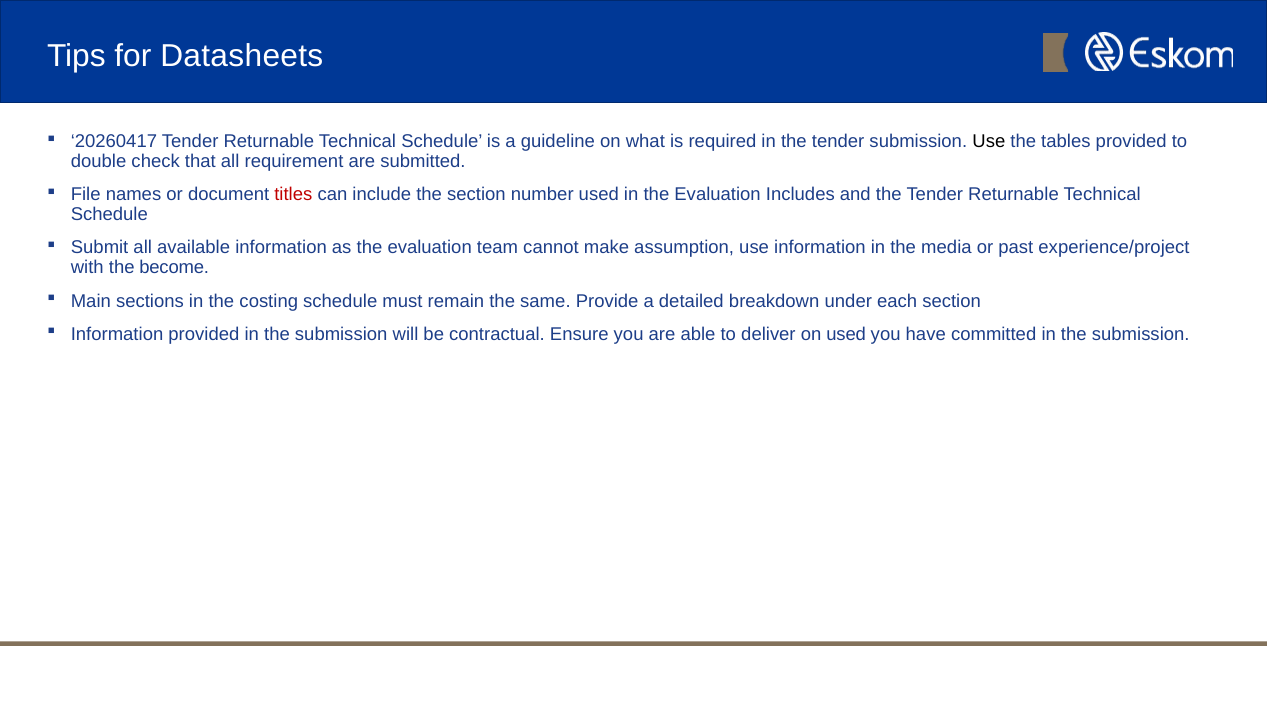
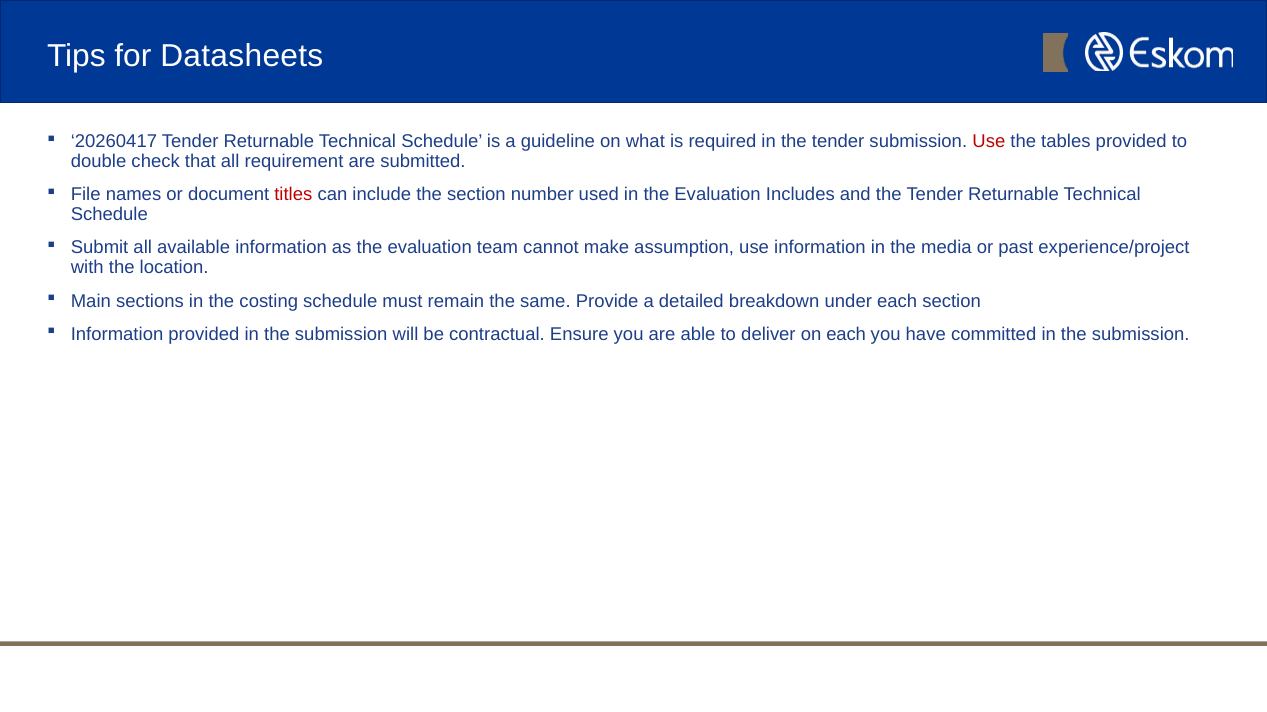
Use at (989, 142) colour: black -> red
become: become -> location
on used: used -> each
